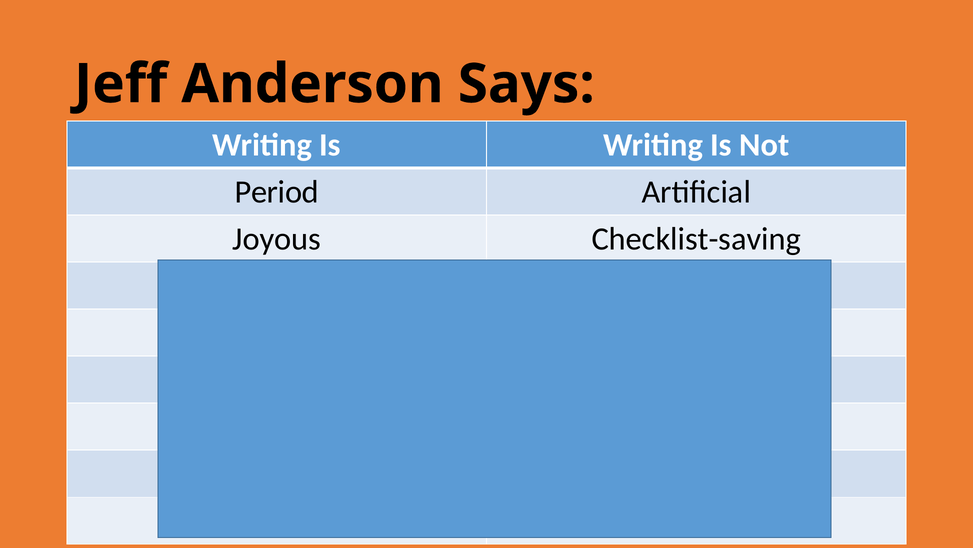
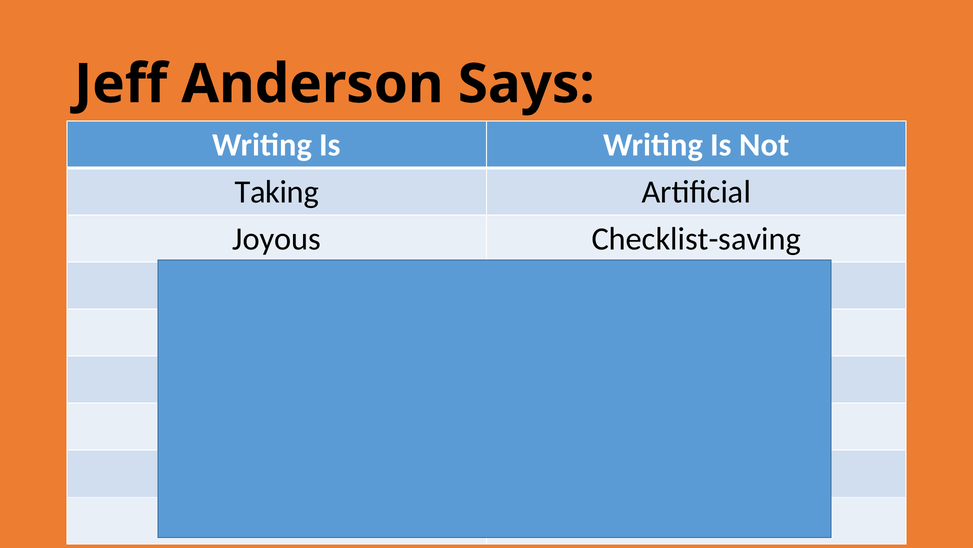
Period: Period -> Taking
